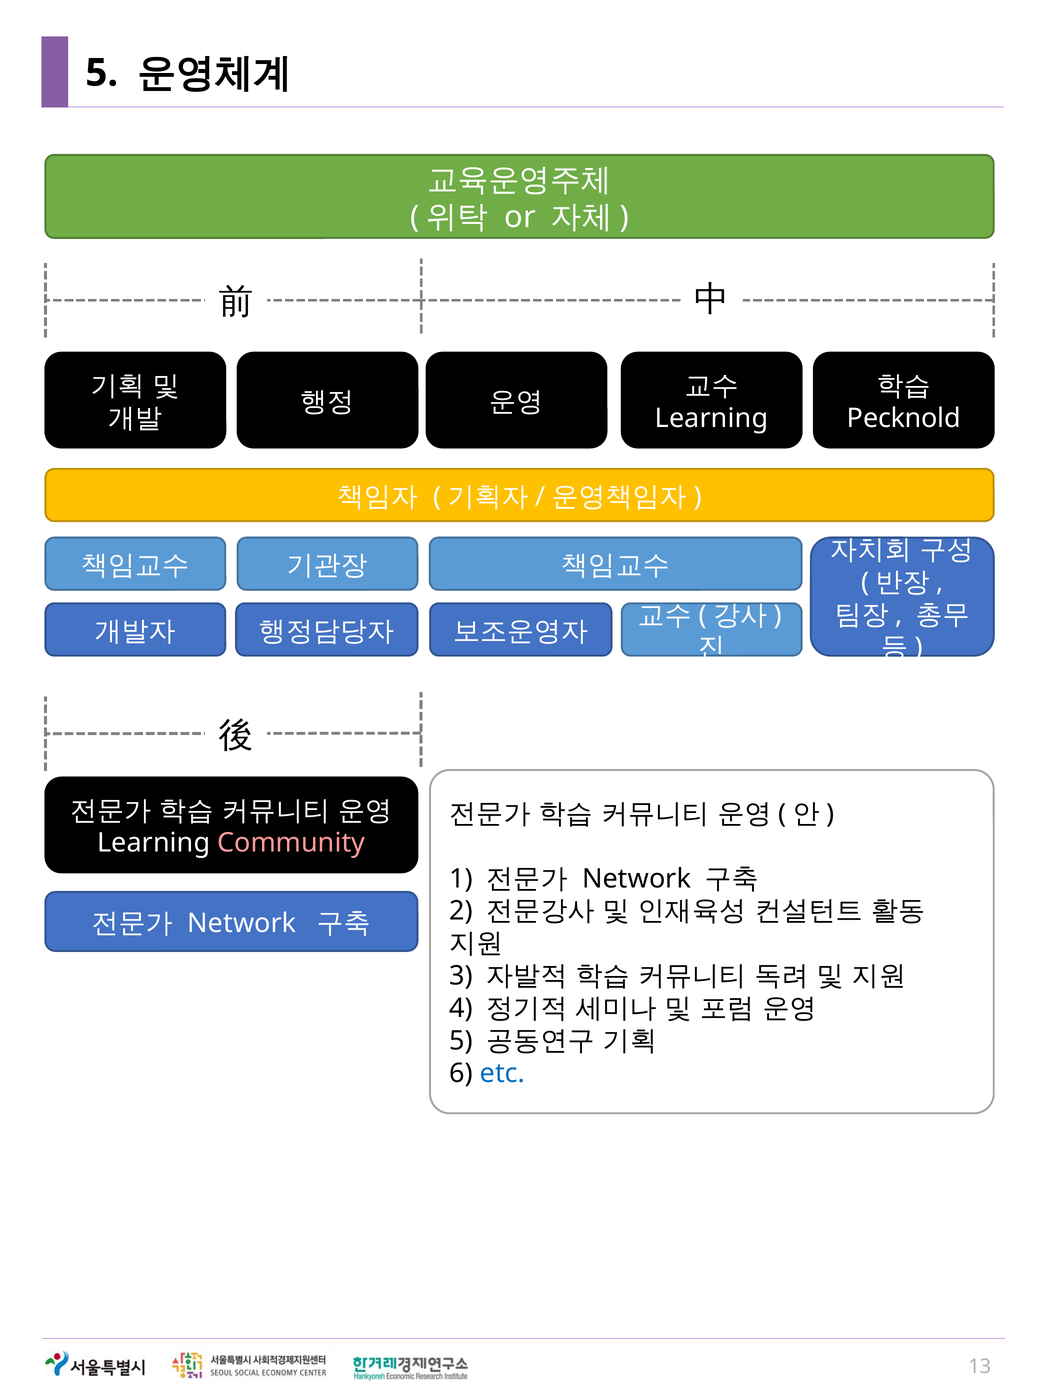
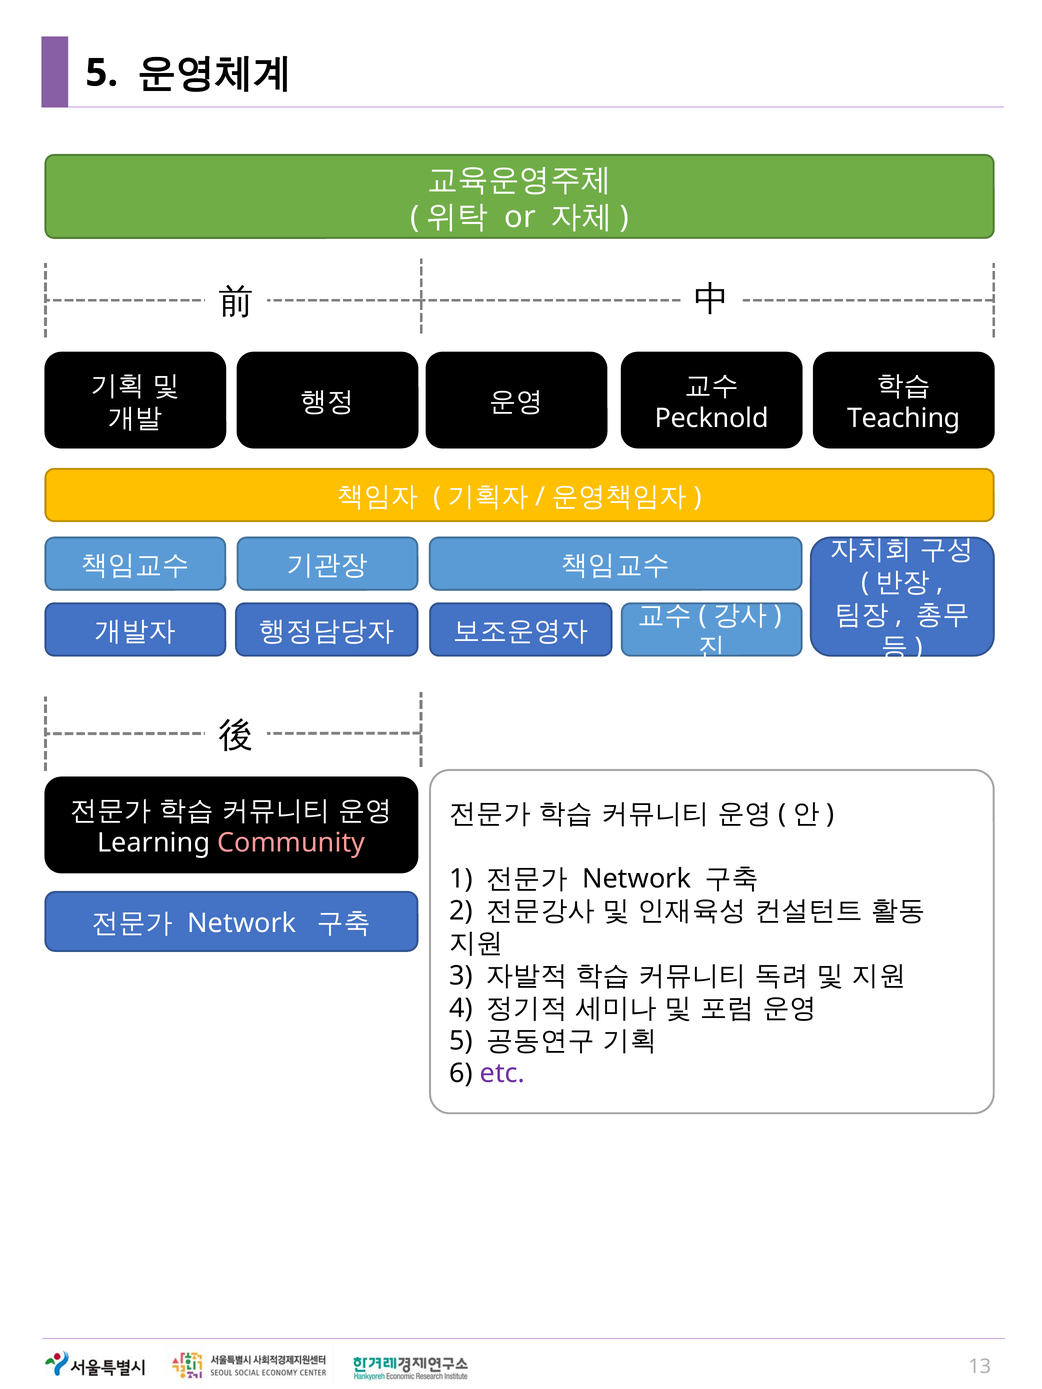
Learning at (712, 418): Learning -> Pecknold
Pecknold: Pecknold -> Teaching
etc colour: blue -> purple
